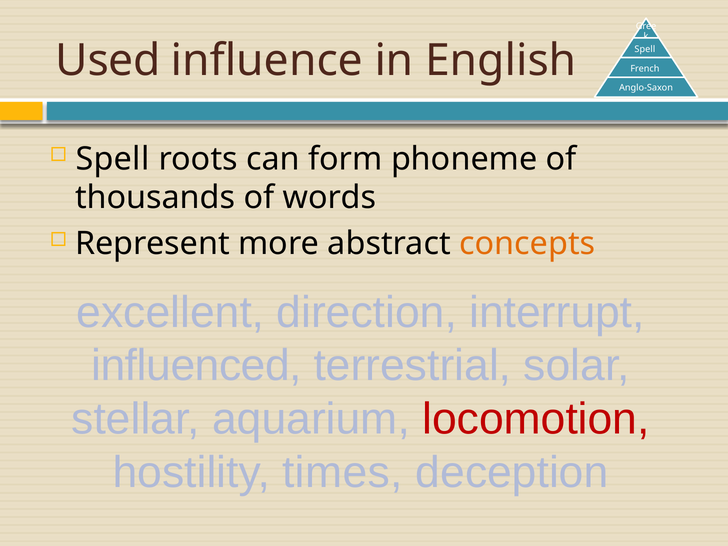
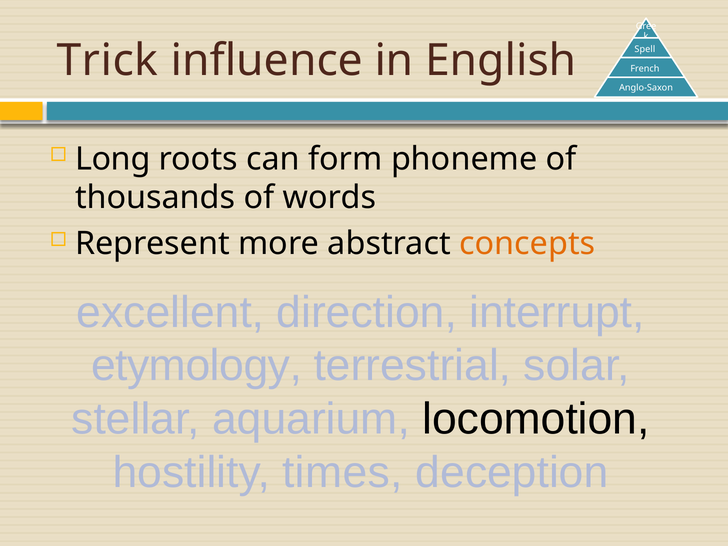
Used: Used -> Trick
Spell at (113, 159): Spell -> Long
influenced: influenced -> etymology
locomotion colour: red -> black
